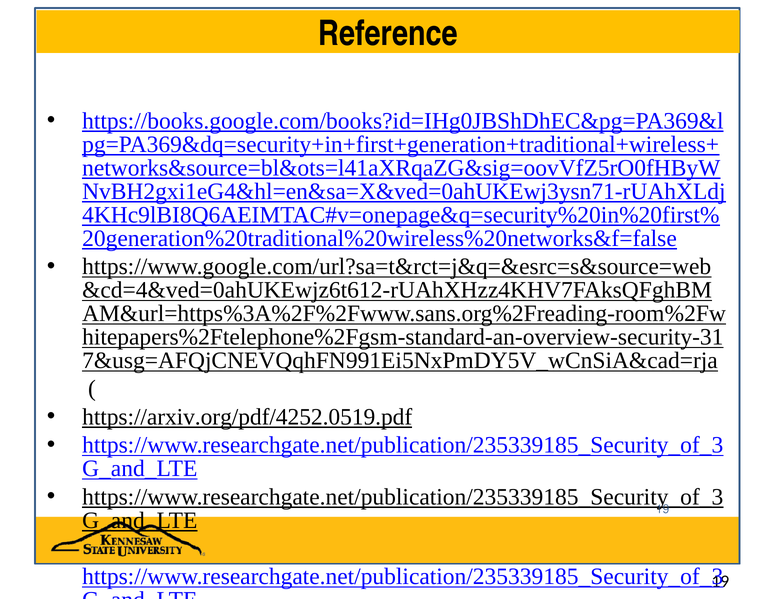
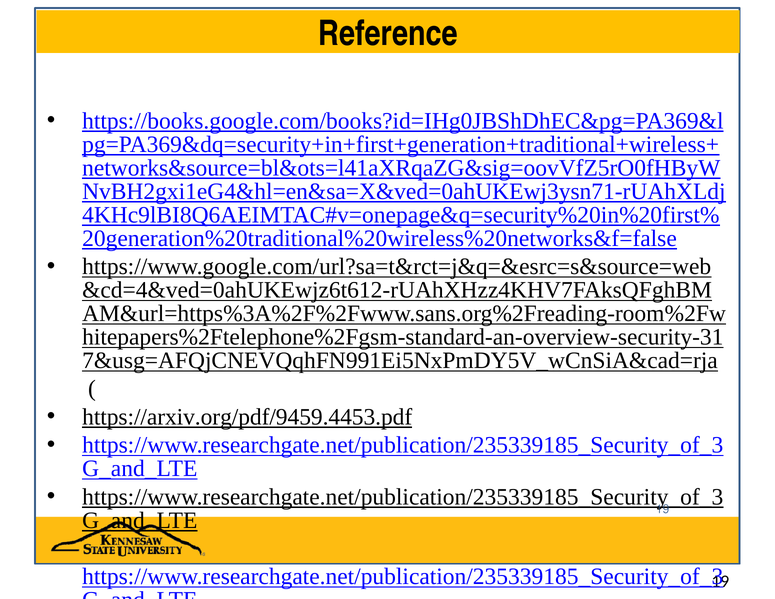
https://arxiv.org/pdf/4252.0519.pdf: https://arxiv.org/pdf/4252.0519.pdf -> https://arxiv.org/pdf/9459.4453.pdf
